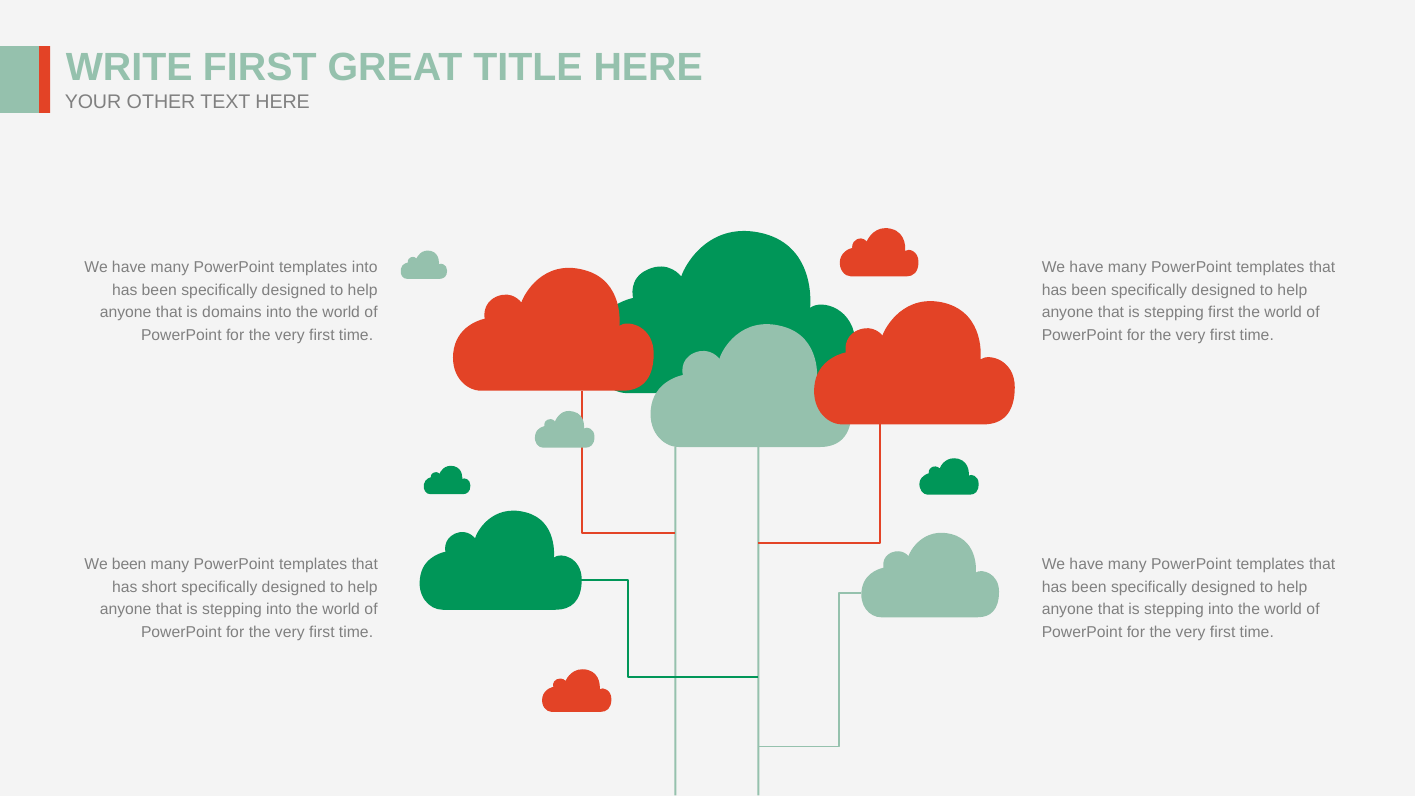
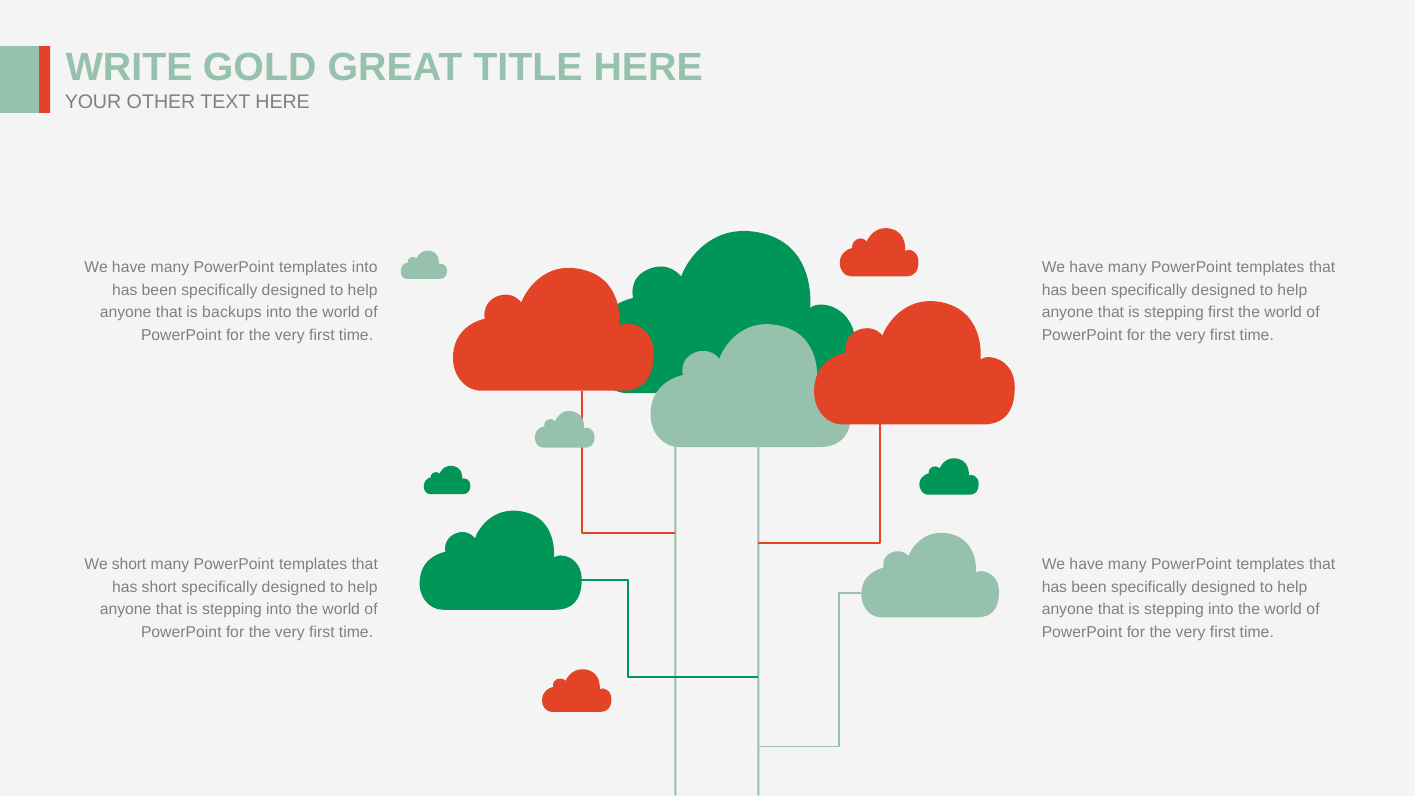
WRITE FIRST: FIRST -> GOLD
domains: domains -> backups
We been: been -> short
